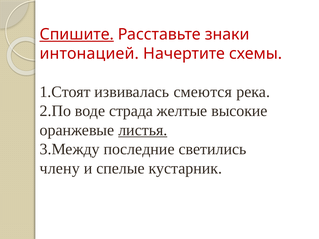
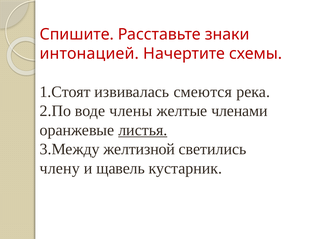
Спишите underline: present -> none
страда: страда -> члены
высокие: высокие -> членами
последние: последние -> желтизной
спелые: спелые -> щавель
